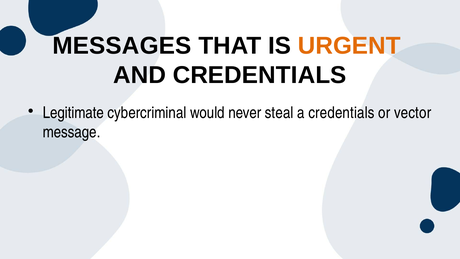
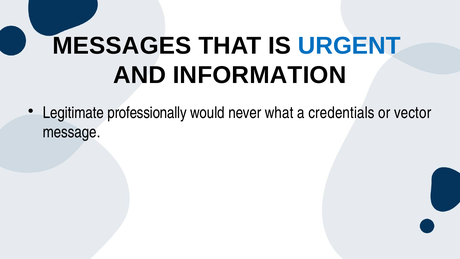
URGENT colour: orange -> blue
AND CREDENTIALS: CREDENTIALS -> INFORMATION
cybercriminal: cybercriminal -> professionally
steal: steal -> what
